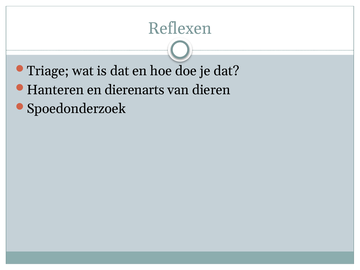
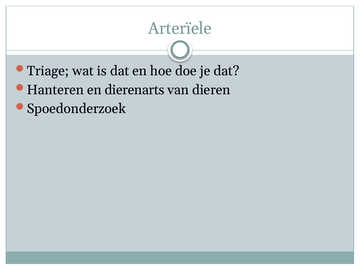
Reflexen: Reflexen -> Arterïele
